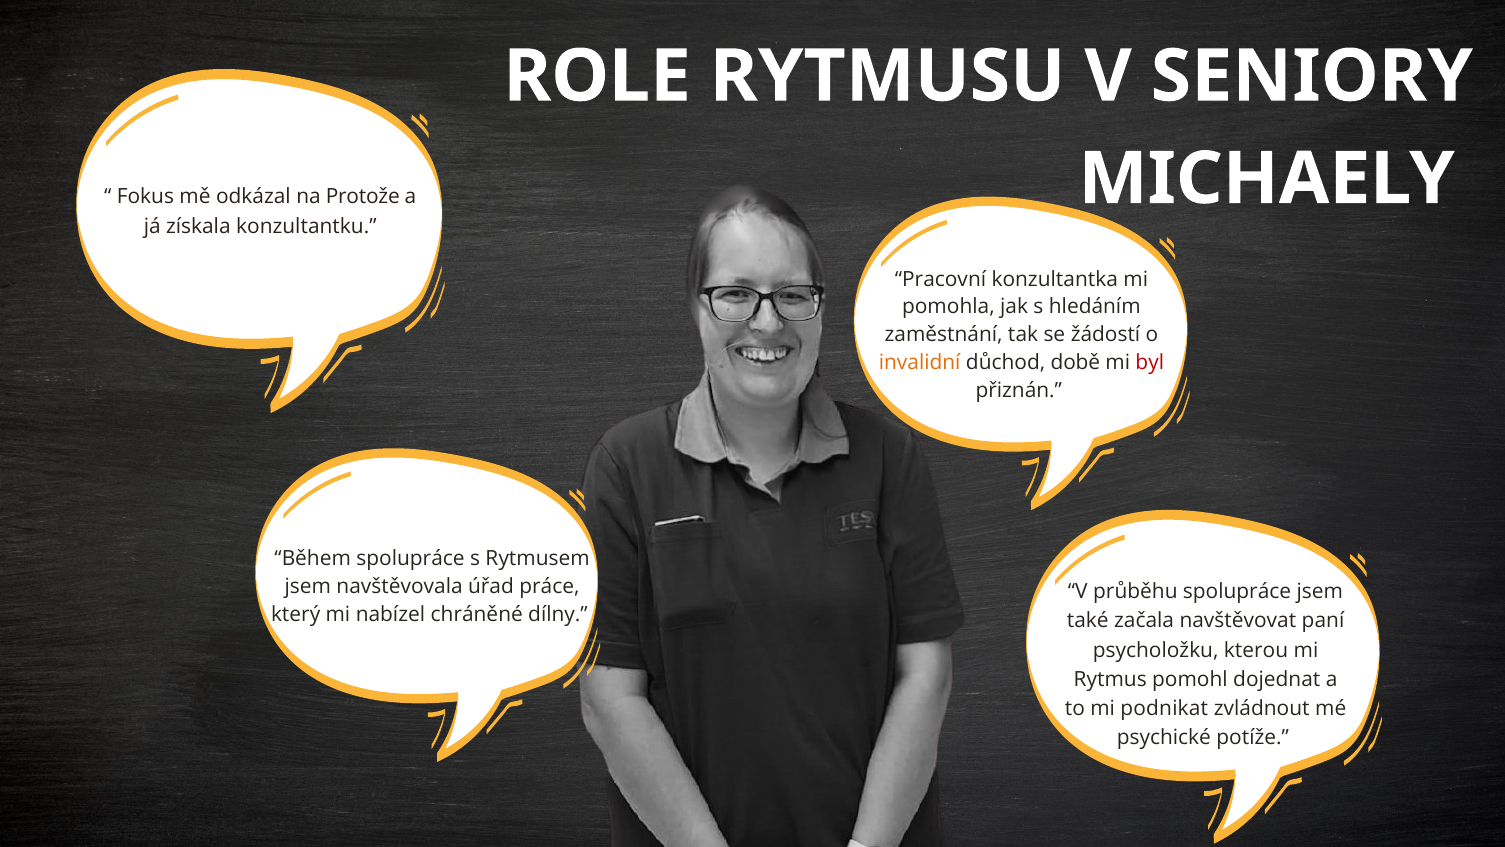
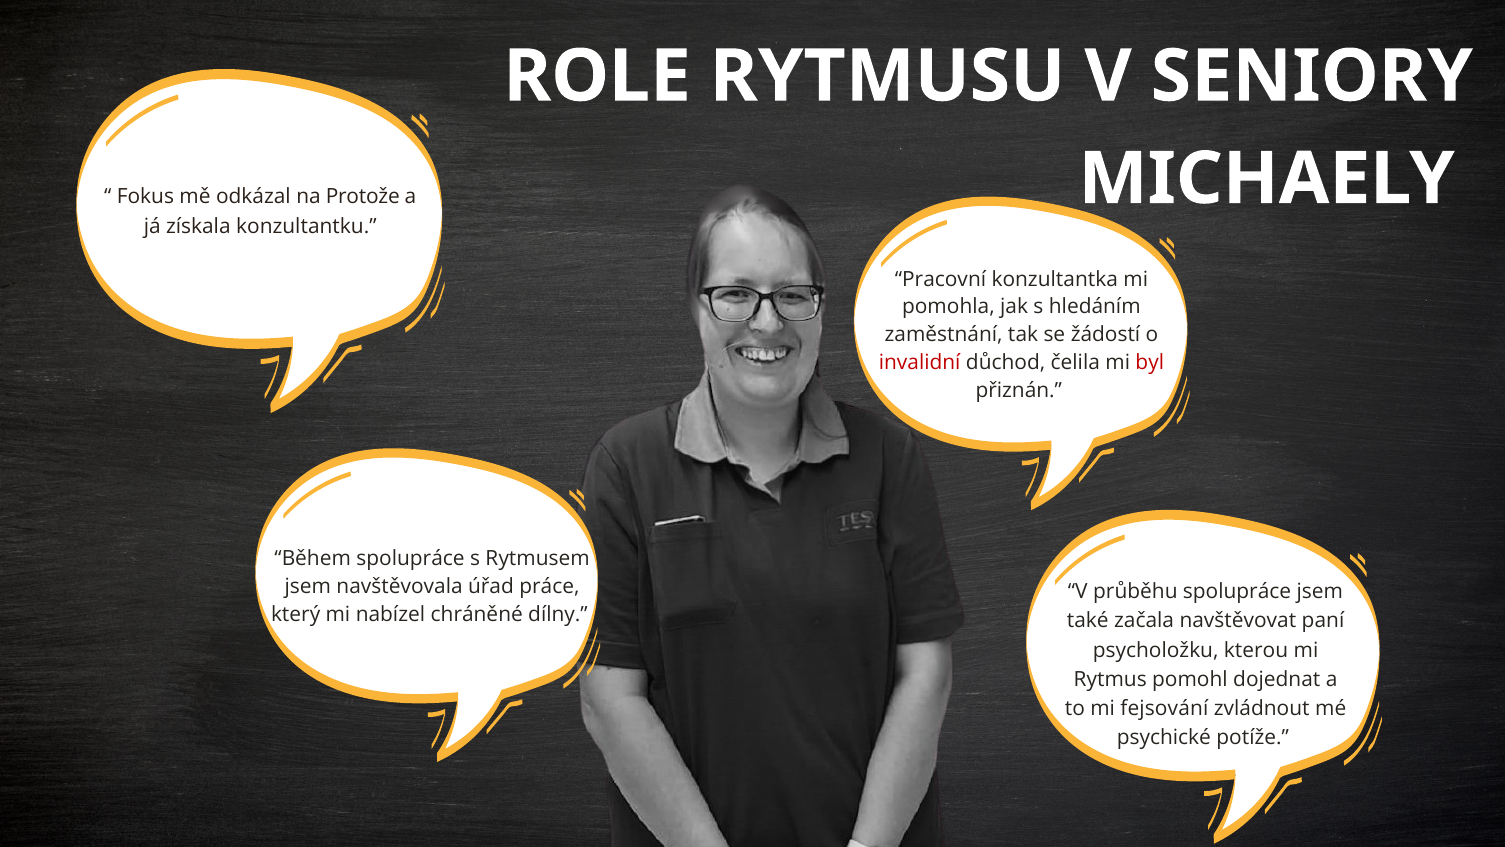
invalidní colour: orange -> red
době: době -> čelila
podnikat: podnikat -> fejsování
